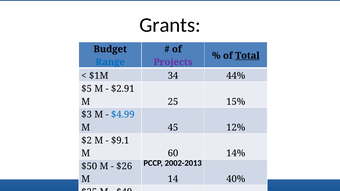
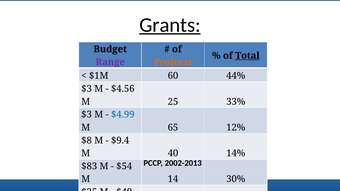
Grants underline: none -> present
Range colour: blue -> purple
Projects colour: purple -> orange
34: 34 -> 60
$5 at (87, 89): $5 -> $3
$2.91: $2.91 -> $4.56
15%: 15% -> 33%
45: 45 -> 65
$2: $2 -> $8
$9.1: $9.1 -> $9.4
60: 60 -> 40
$50 at (89, 166): $50 -> $83
$26: $26 -> $54
40%: 40% -> 30%
